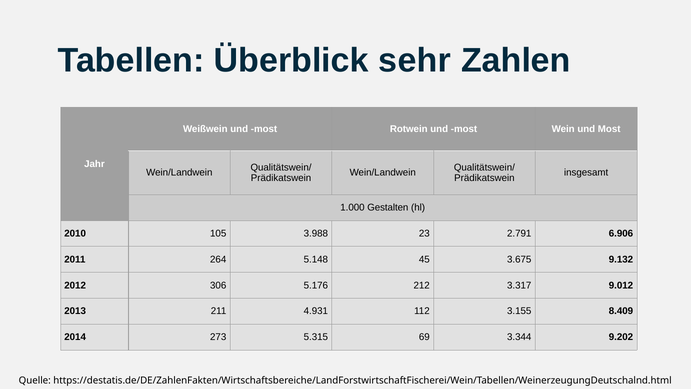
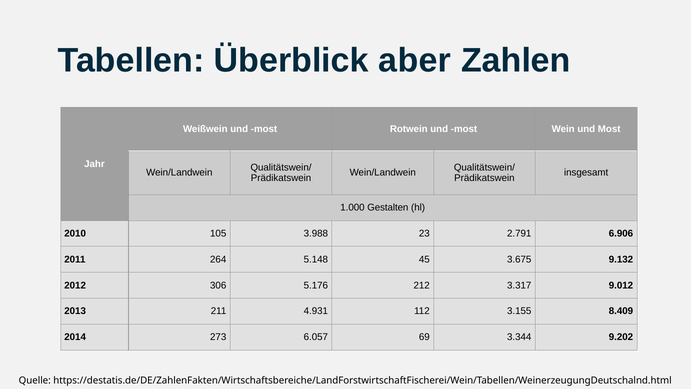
sehr: sehr -> aber
5.315: 5.315 -> 6.057
